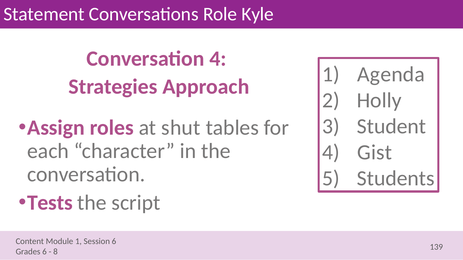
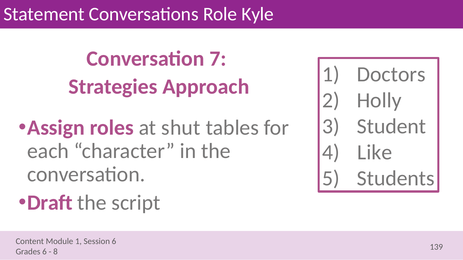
Conversation 4: 4 -> 7
Agenda: Agenda -> Doctors
Gist: Gist -> Like
Tests: Tests -> Draft
